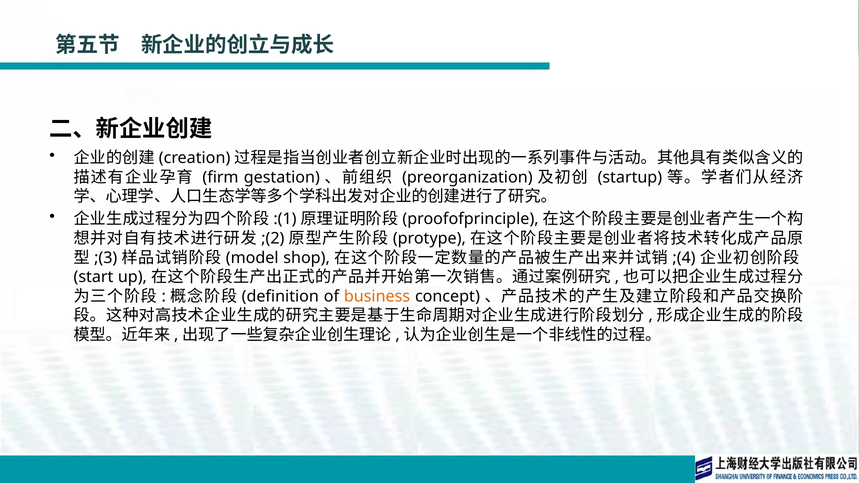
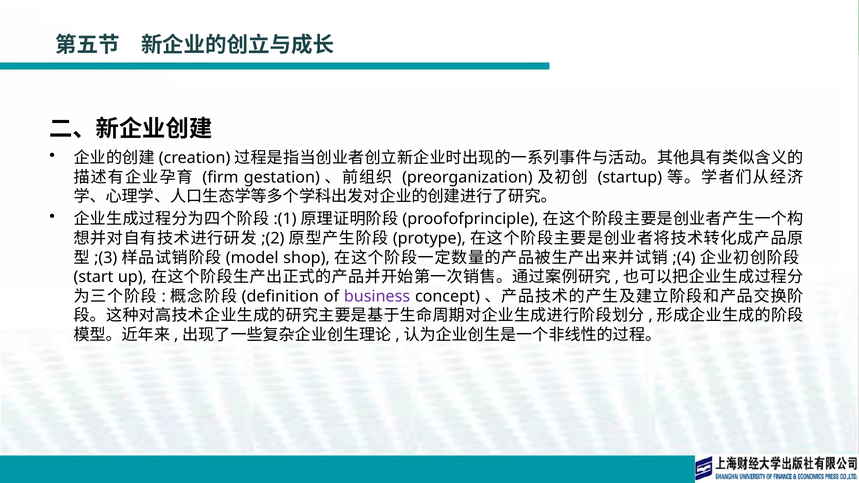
business colour: orange -> purple
